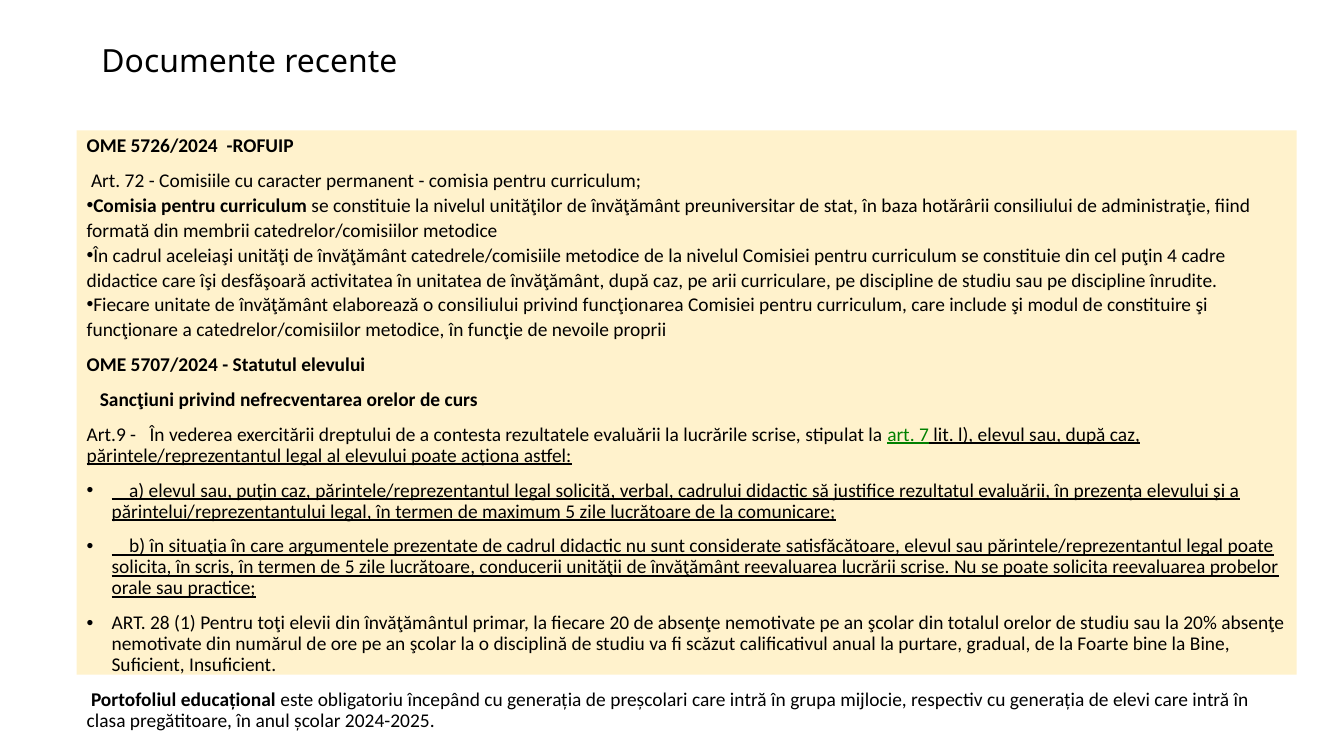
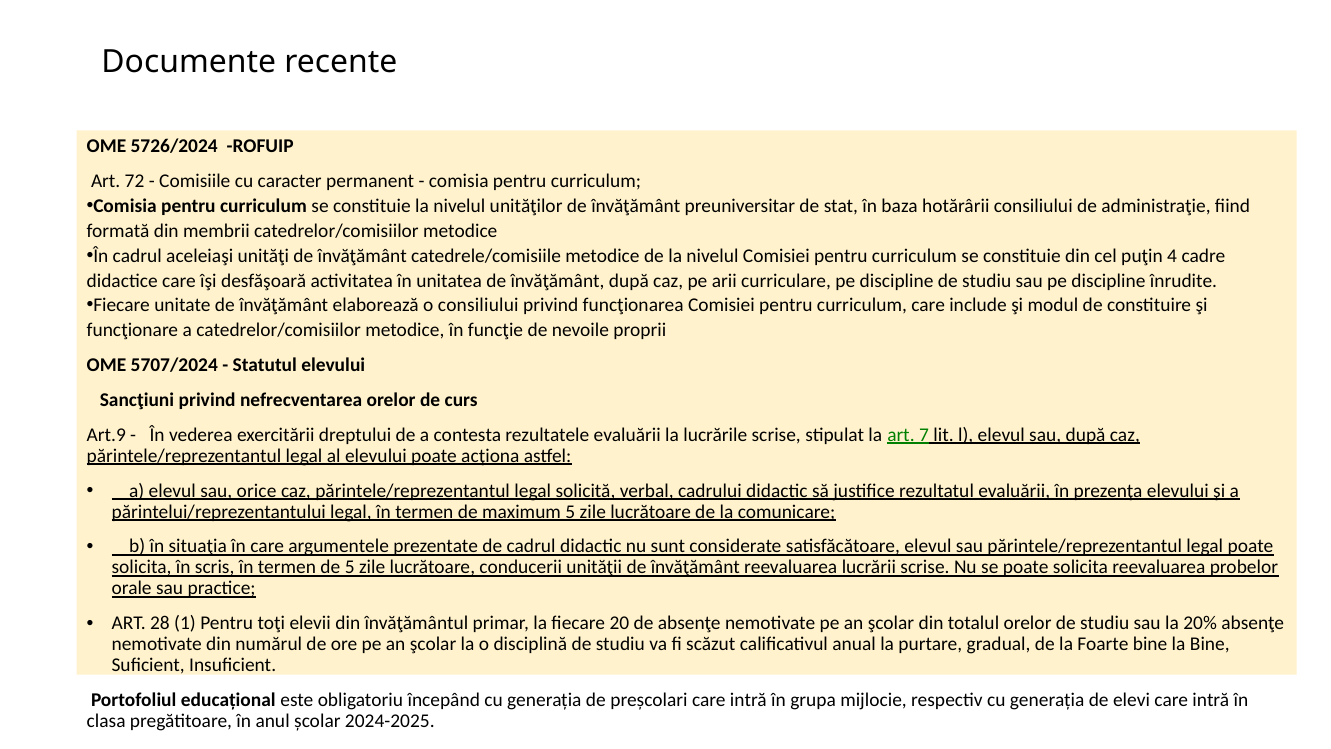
sau puţin: puţin -> orice
